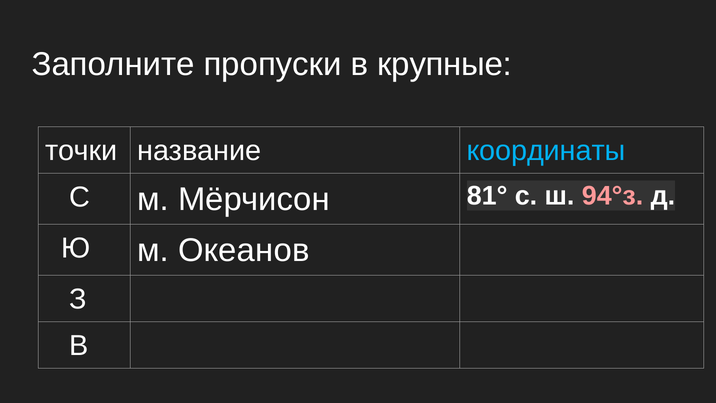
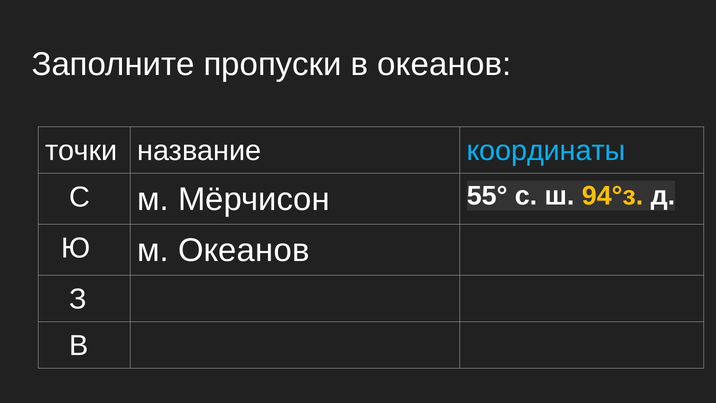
в крупные: крупные -> океанов
81°: 81° -> 55°
94°з colour: pink -> yellow
